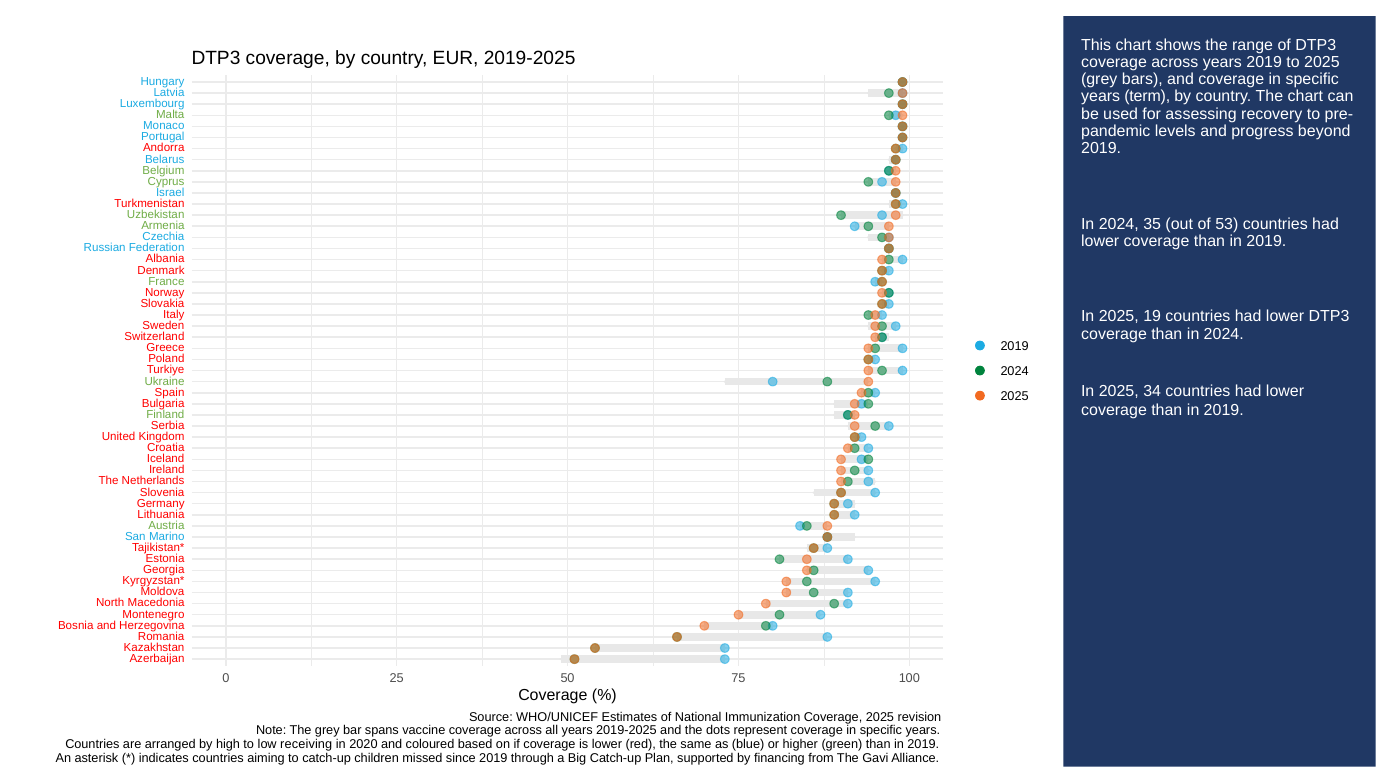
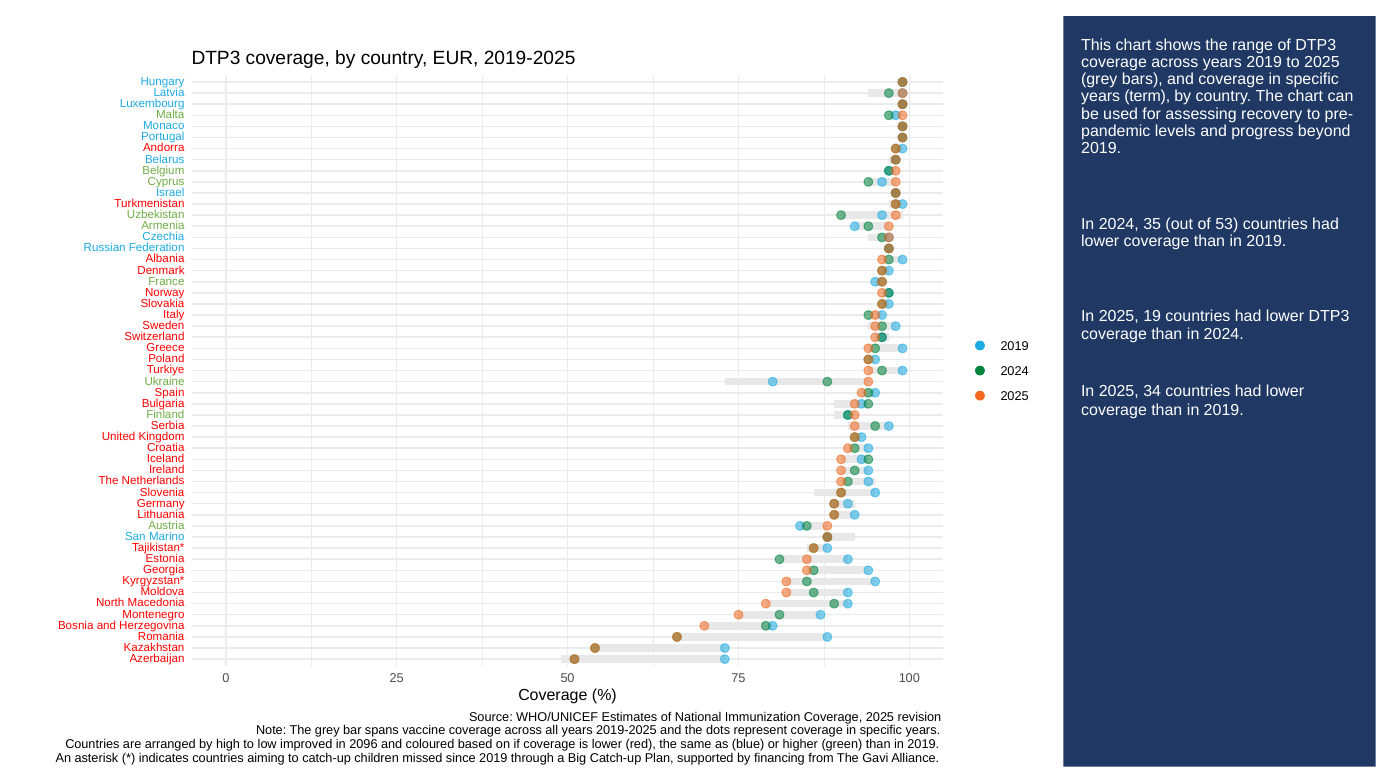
receiving: receiving -> improved
2020: 2020 -> 2096
